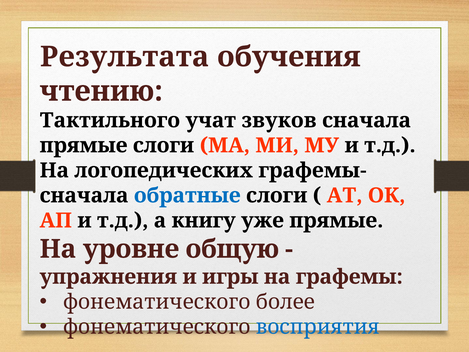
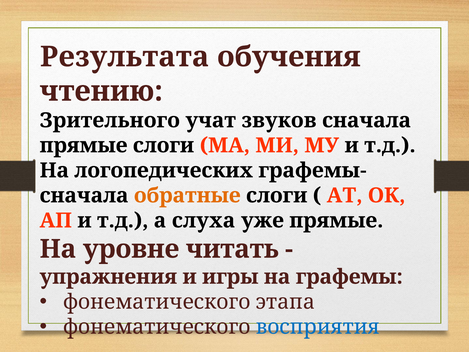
Тактильного: Тактильного -> Зрительного
обратные colour: blue -> orange
книгу: книгу -> слуха
общую: общую -> читать
более: более -> этапа
